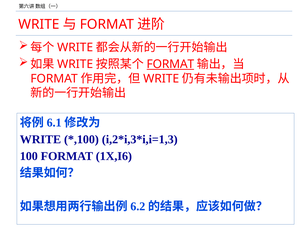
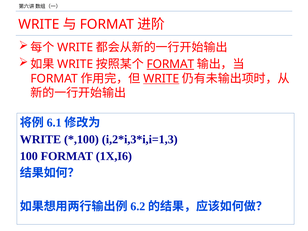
WRITE at (161, 79) underline: none -> present
